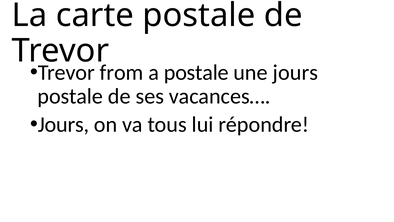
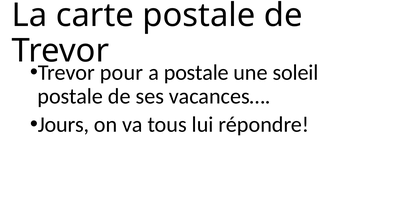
from: from -> pour
une jours: jours -> soleil
